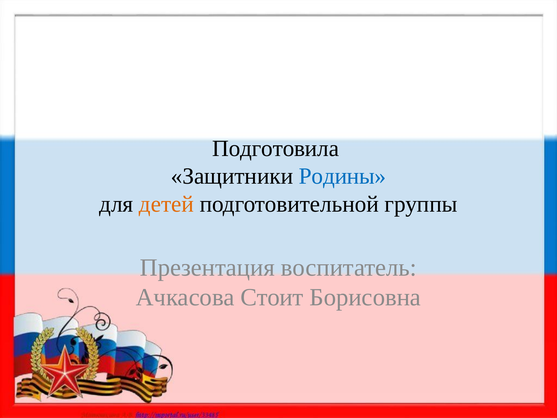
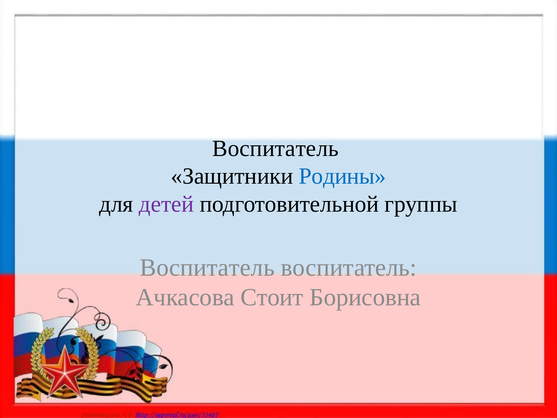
Подготовила at (276, 148): Подготовила -> Воспитатель
детей colour: orange -> purple
Презентация at (207, 267): Презентация -> Воспитатель
